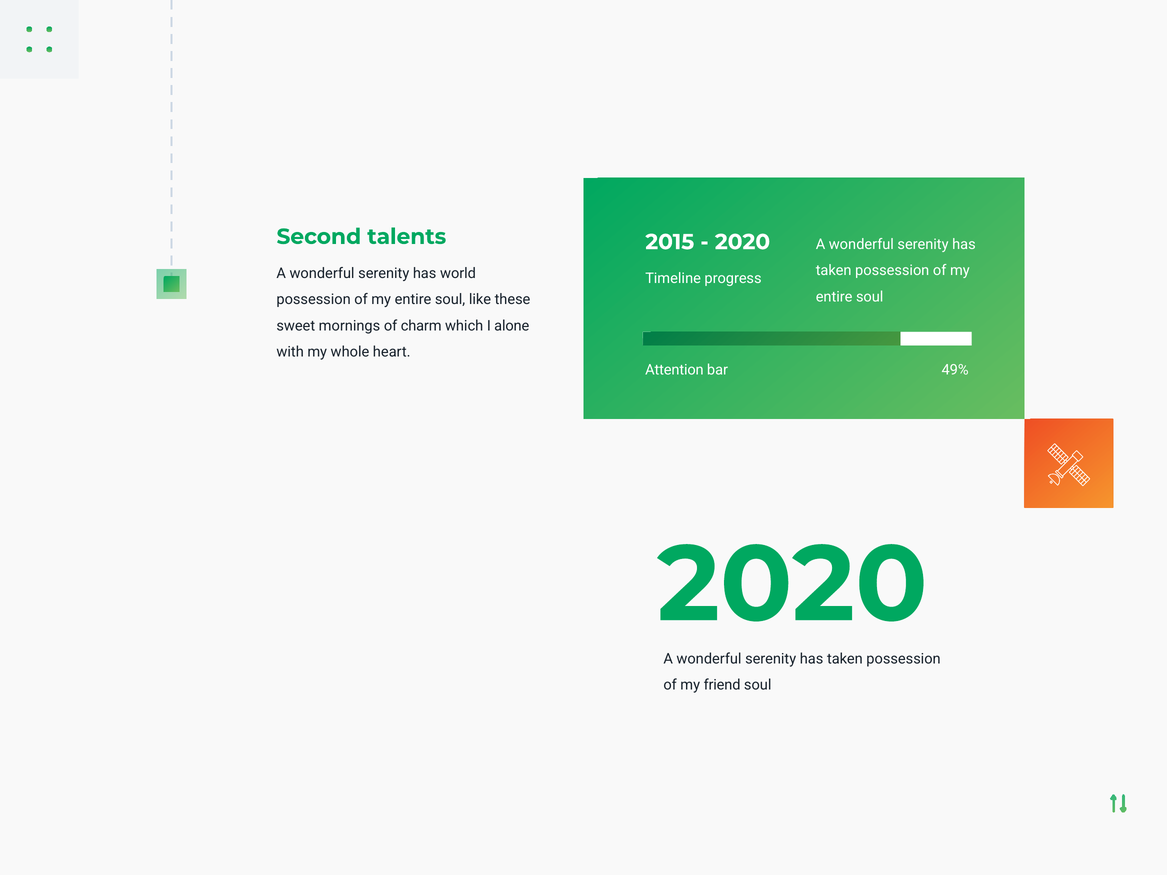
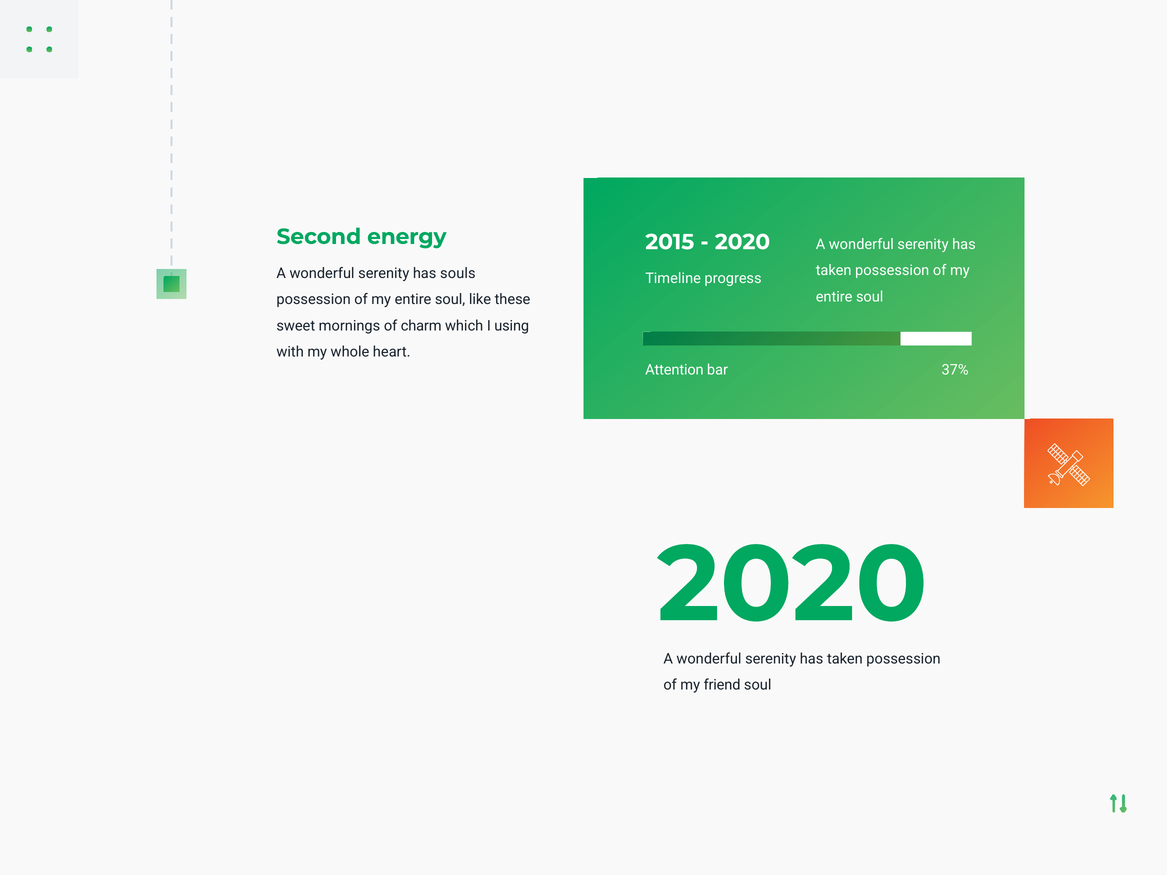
talents: talents -> energy
world: world -> souls
alone: alone -> using
49%: 49% -> 37%
